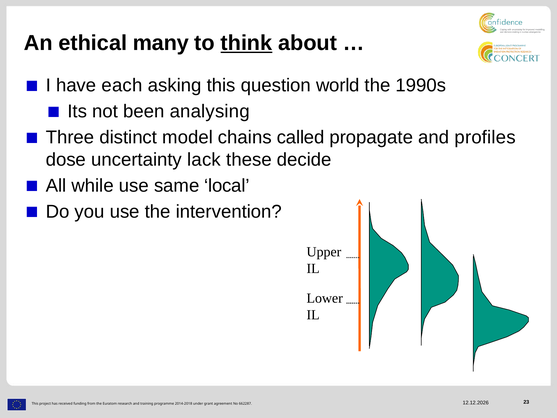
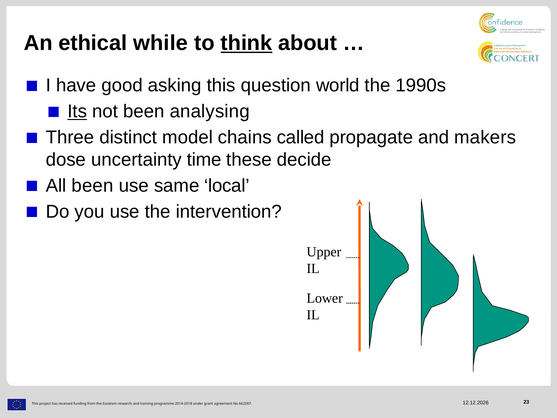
many: many -> while
each: each -> good
Its underline: none -> present
profiles: profiles -> makers
lack: lack -> time
All while: while -> been
